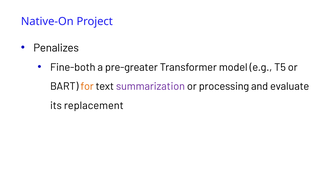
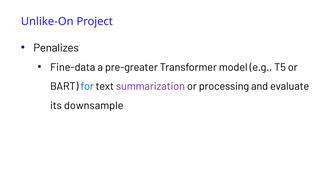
Native-On: Native-On -> Unlike-On
Fine-both: Fine-both -> Fine-data
for colour: orange -> blue
replacement: replacement -> downsample
